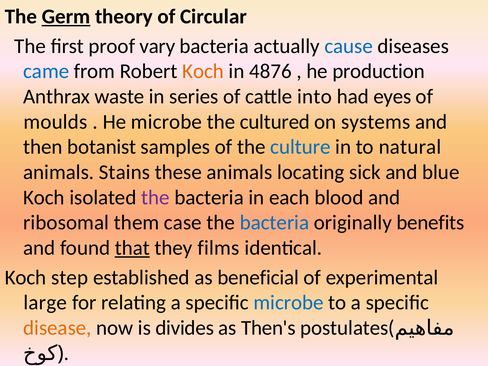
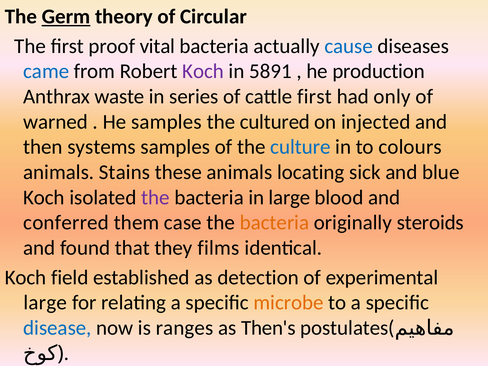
vary: vary -> vital
Koch at (203, 71) colour: orange -> purple
4876: 4876 -> 5891
cattle into: into -> first
eyes: eyes -> only
moulds: moulds -> warned
He microbe: microbe -> samples
systems: systems -> injected
botanist: botanist -> systems
natural: natural -> colours
in each: each -> large
ribosomal: ribosomal -> conferred
bacteria at (274, 223) colour: blue -> orange
benefits: benefits -> steroids
that underline: present -> none
step: step -> field
beneficial: beneficial -> detection
microbe at (289, 303) colour: blue -> orange
disease colour: orange -> blue
divides: divides -> ranges
